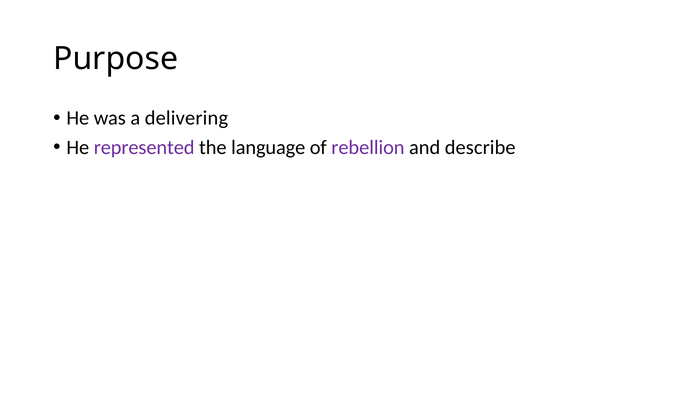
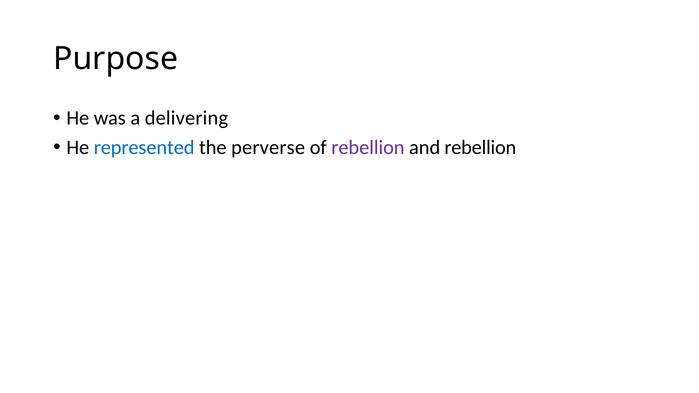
represented colour: purple -> blue
language: language -> perverse
and describe: describe -> rebellion
